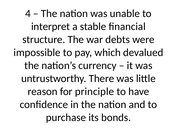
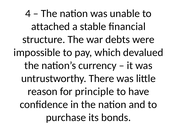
interpret: interpret -> attached
